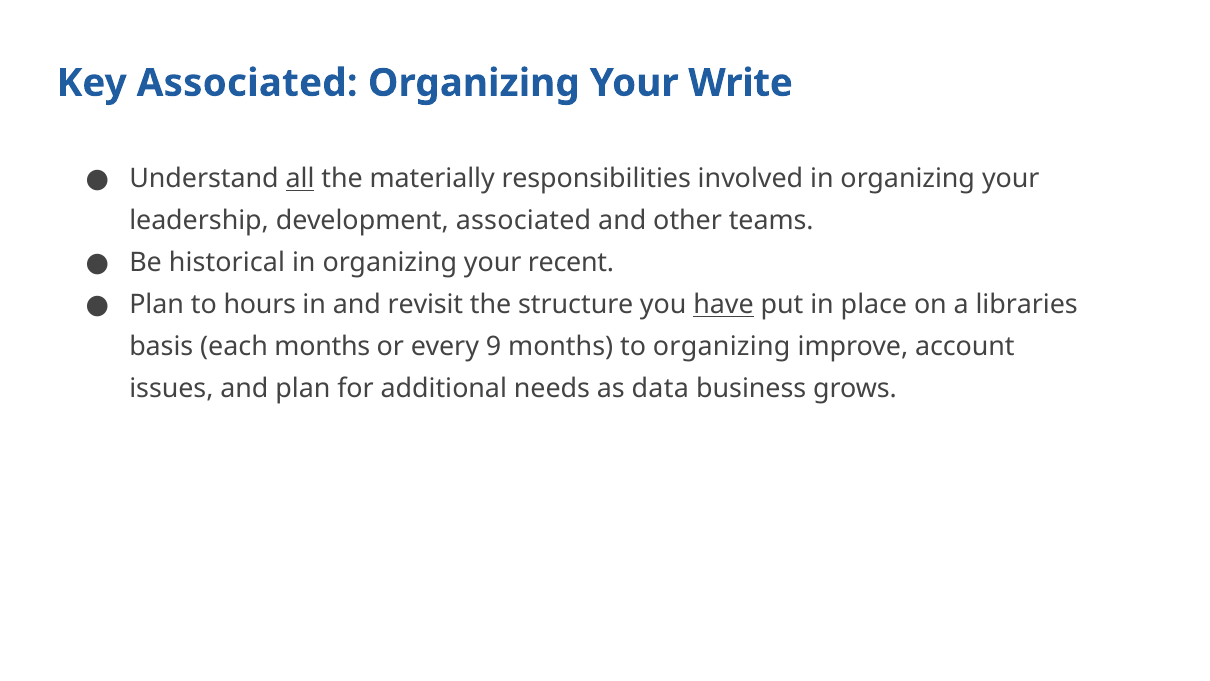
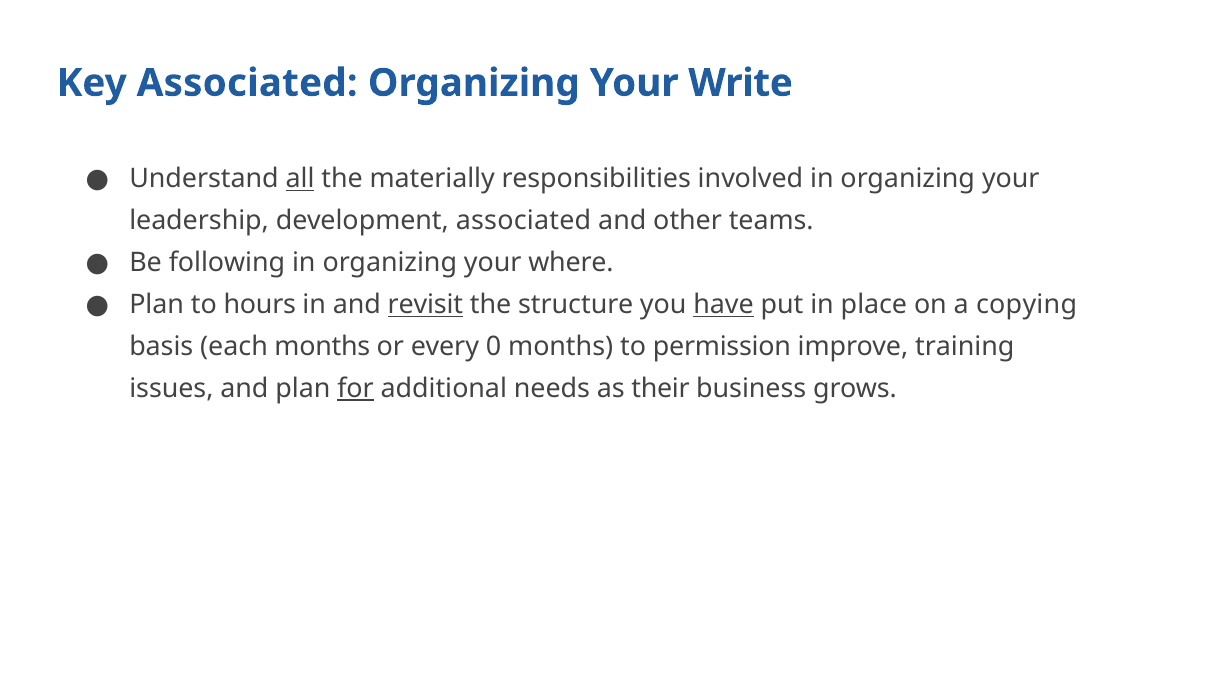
historical: historical -> following
recent: recent -> where
revisit underline: none -> present
libraries: libraries -> copying
9: 9 -> 0
to organizing: organizing -> permission
account: account -> training
for underline: none -> present
data: data -> their
